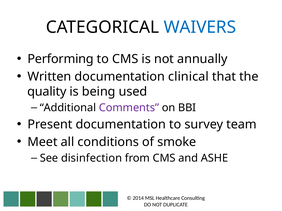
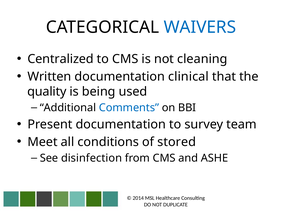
Performing: Performing -> Centralized
annually: annually -> cleaning
Comments colour: purple -> blue
smoke: smoke -> stored
